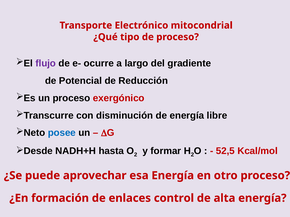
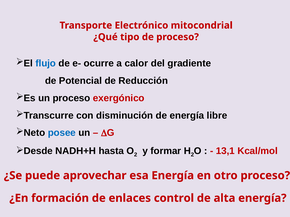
flujo colour: purple -> blue
largo: largo -> calor
52,5: 52,5 -> 13,1
